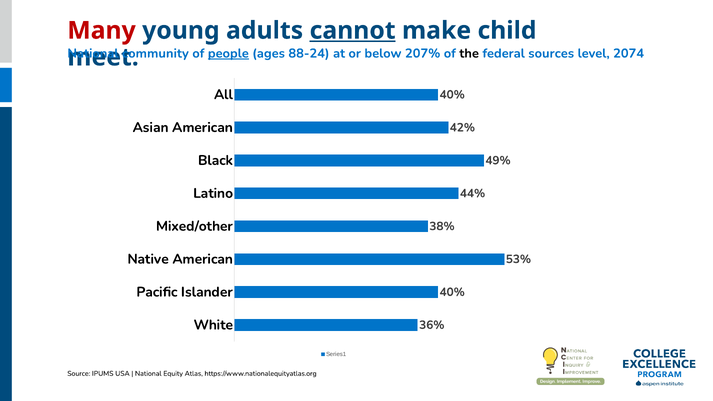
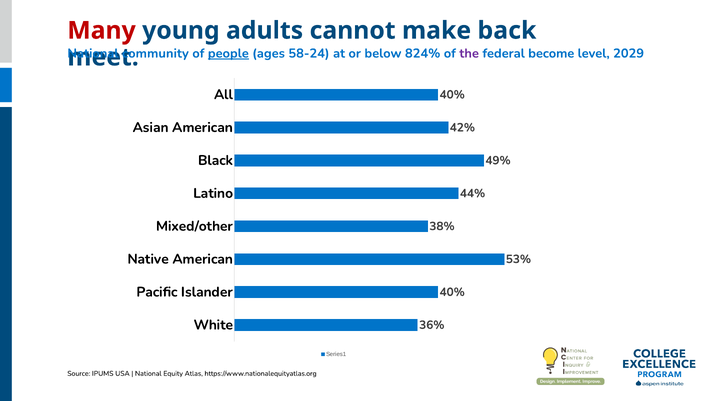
cannot underline: present -> none
child: child -> back
88-24: 88-24 -> 58-24
207%: 207% -> 824%
the colour: black -> purple
sources: sources -> become
2074: 2074 -> 2029
